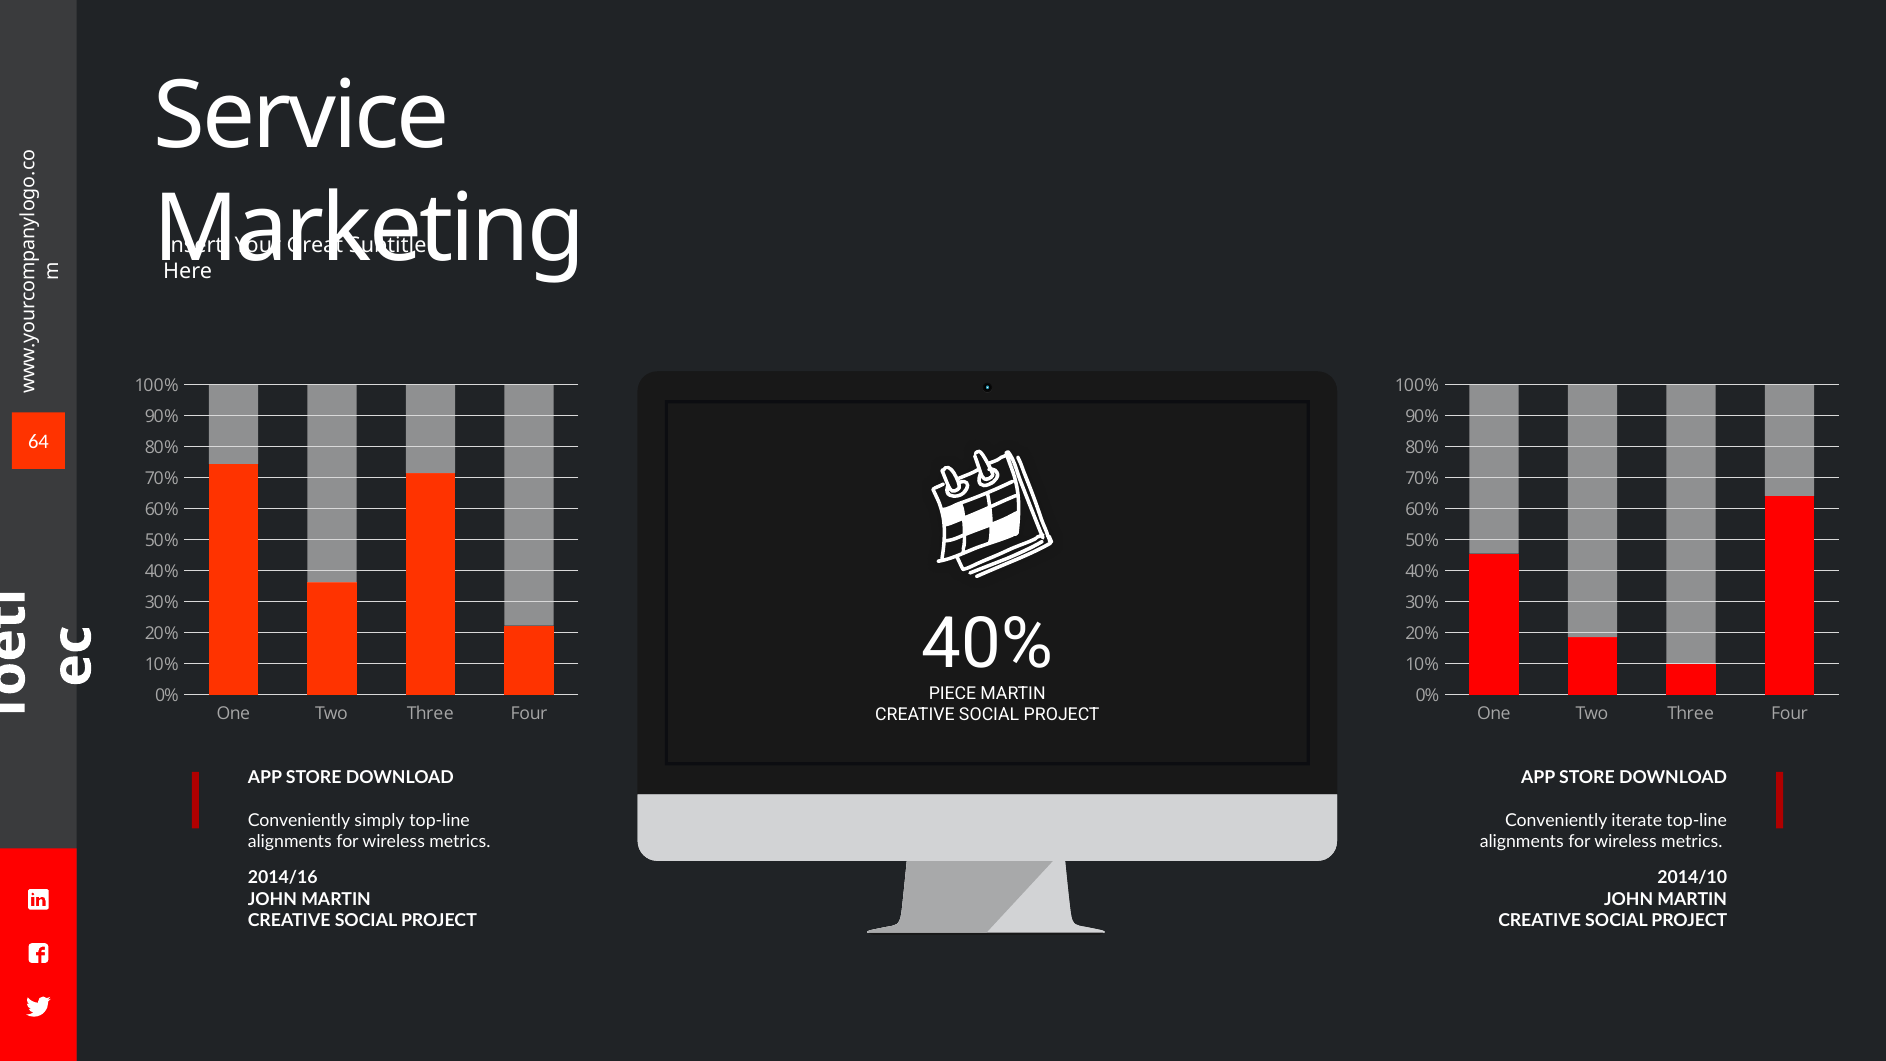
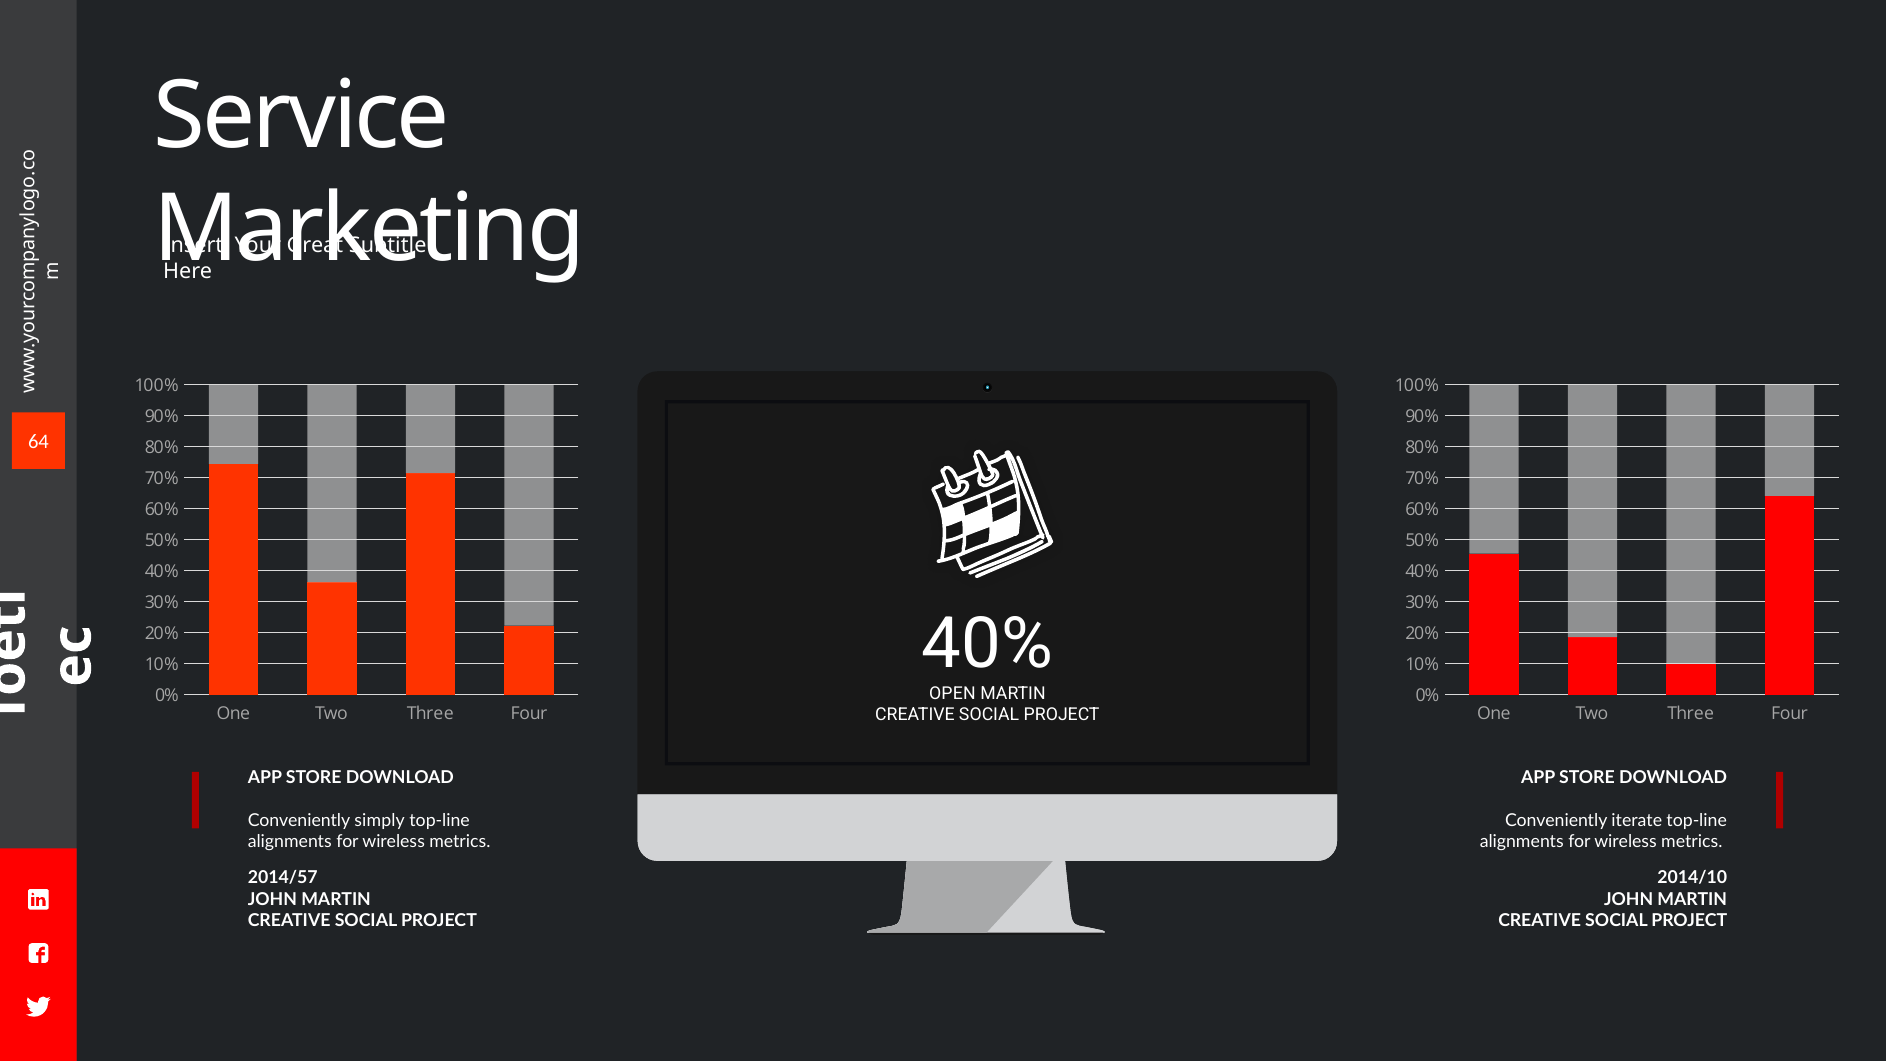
PIECE: PIECE -> OPEN
2014/16: 2014/16 -> 2014/57
